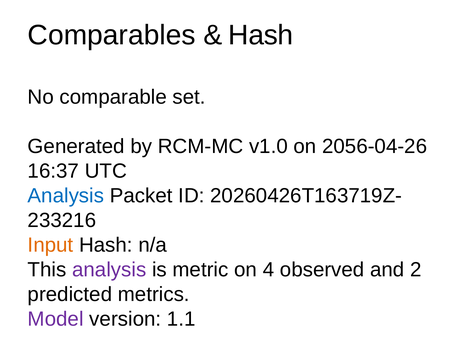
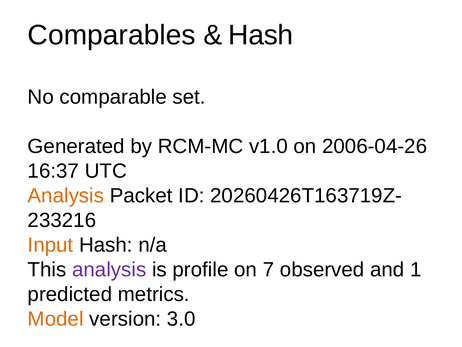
2056-04-26: 2056-04-26 -> 2006-04-26
Analysis at (66, 195) colour: blue -> orange
metric: metric -> profile
4: 4 -> 7
2: 2 -> 1
Model colour: purple -> orange
1.1: 1.1 -> 3.0
